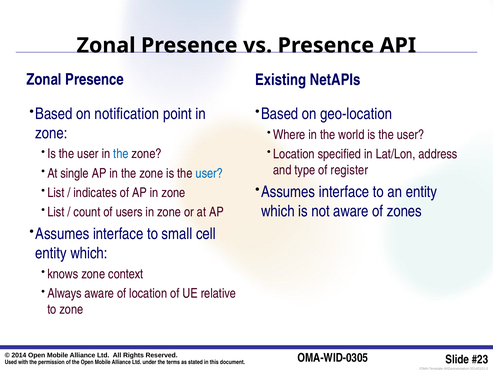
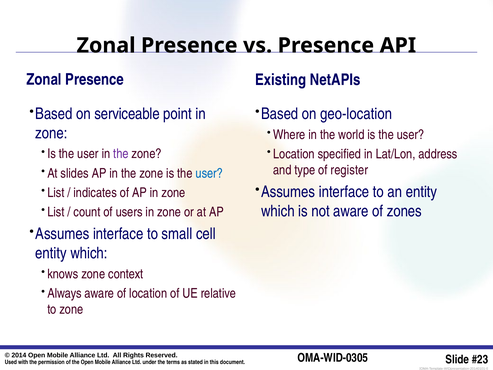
notification: notification -> serviceable
the at (121, 154) colour: blue -> purple
single: single -> slides
